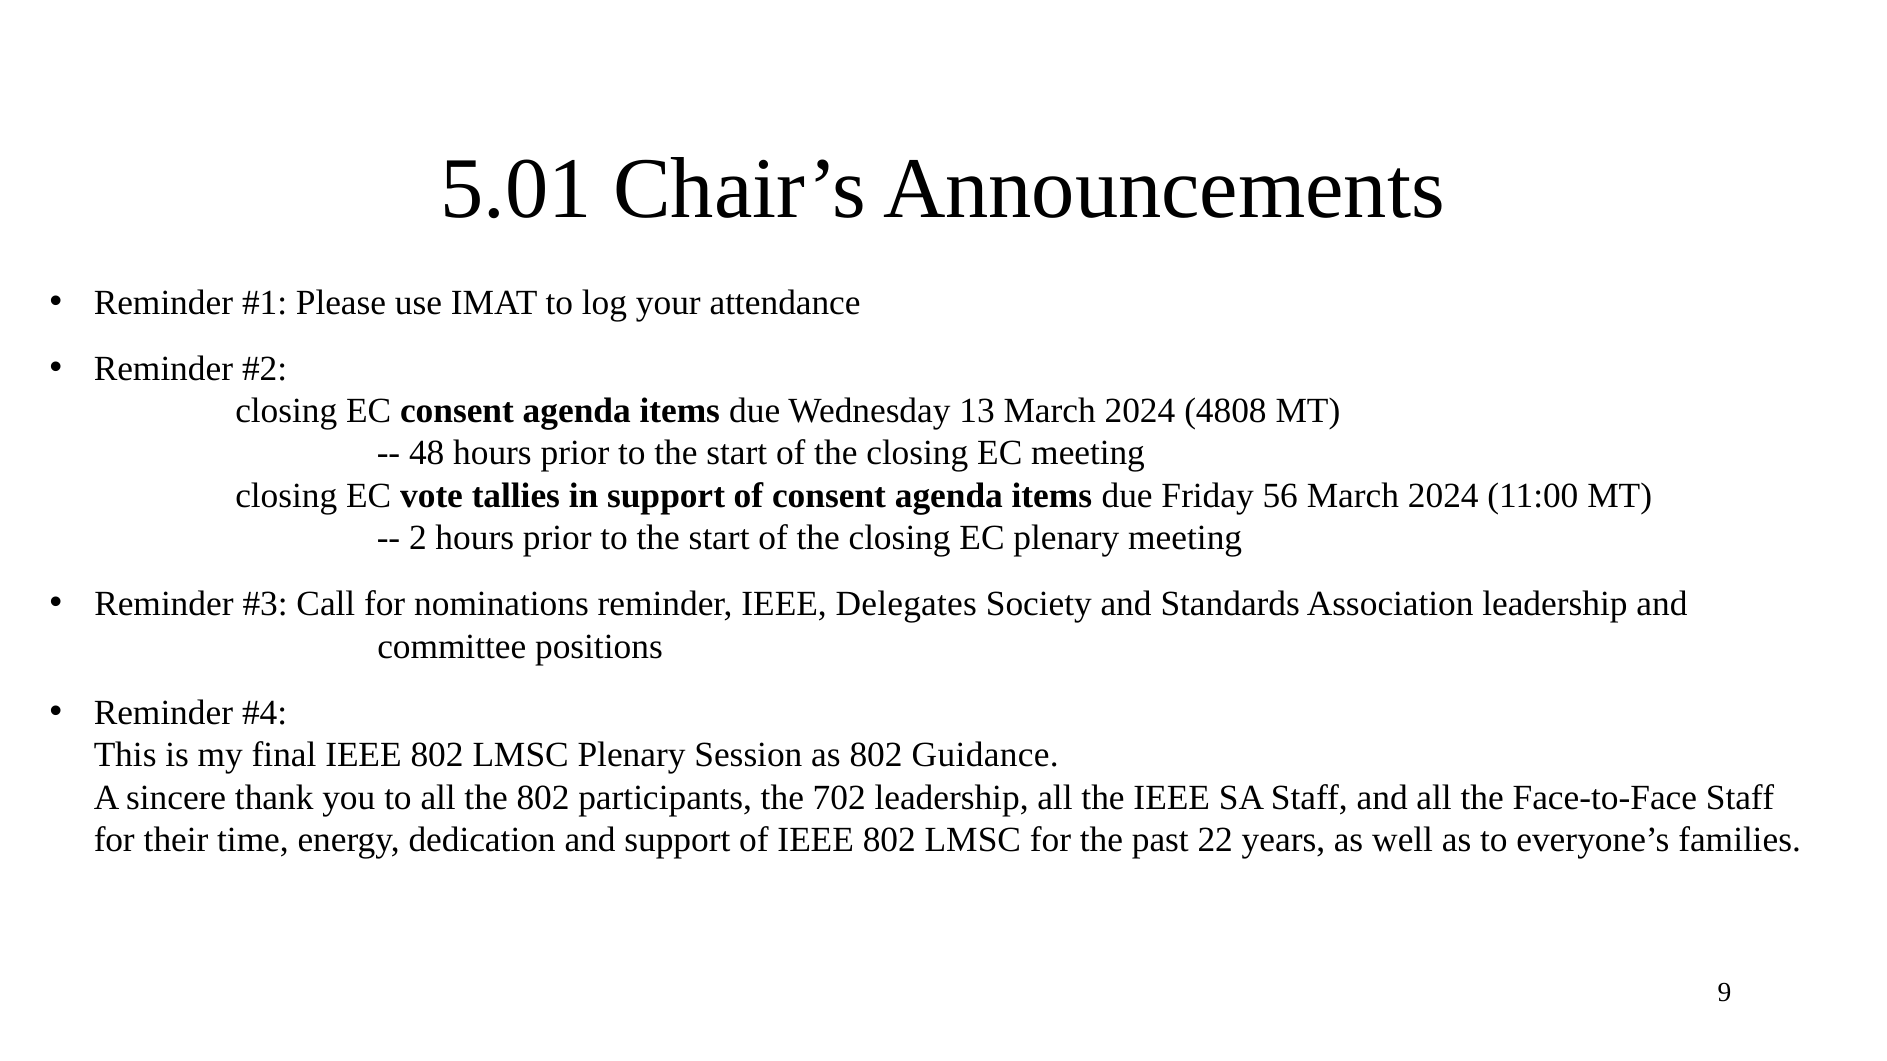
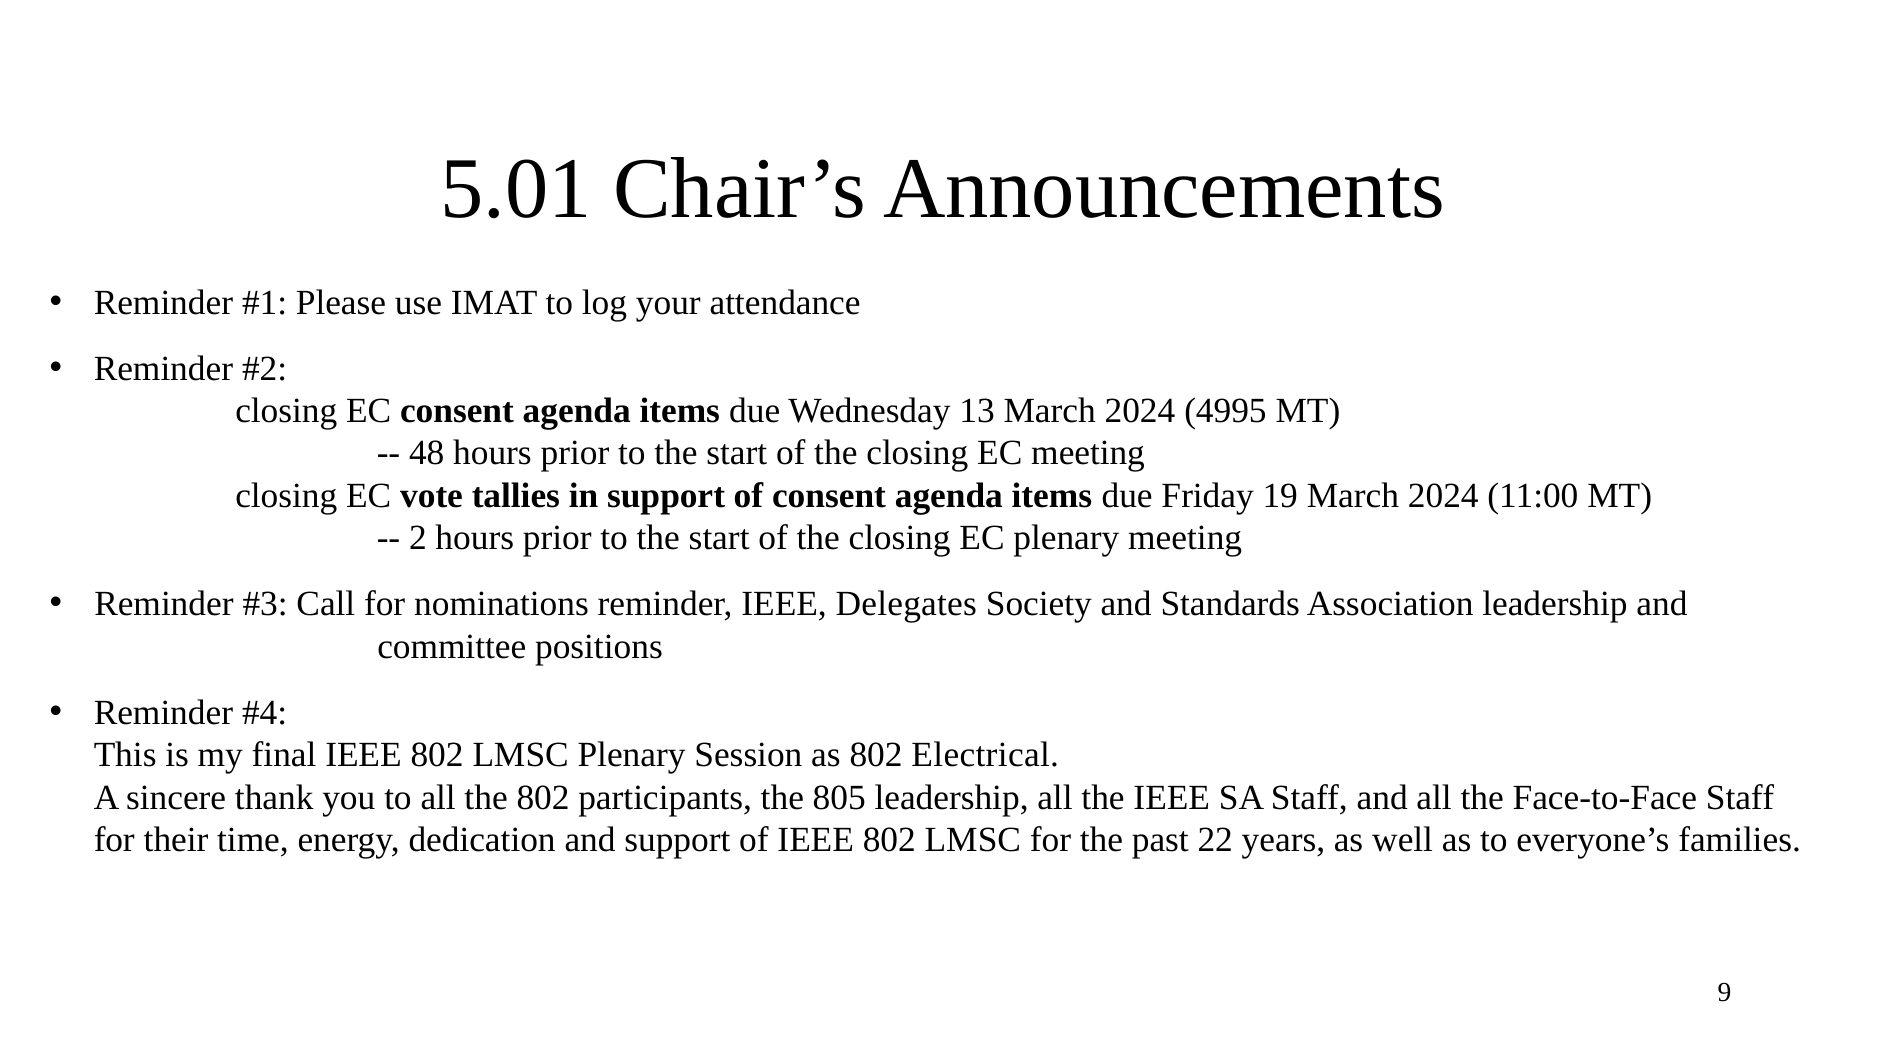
4808: 4808 -> 4995
56: 56 -> 19
Guidance: Guidance -> Electrical
702: 702 -> 805
